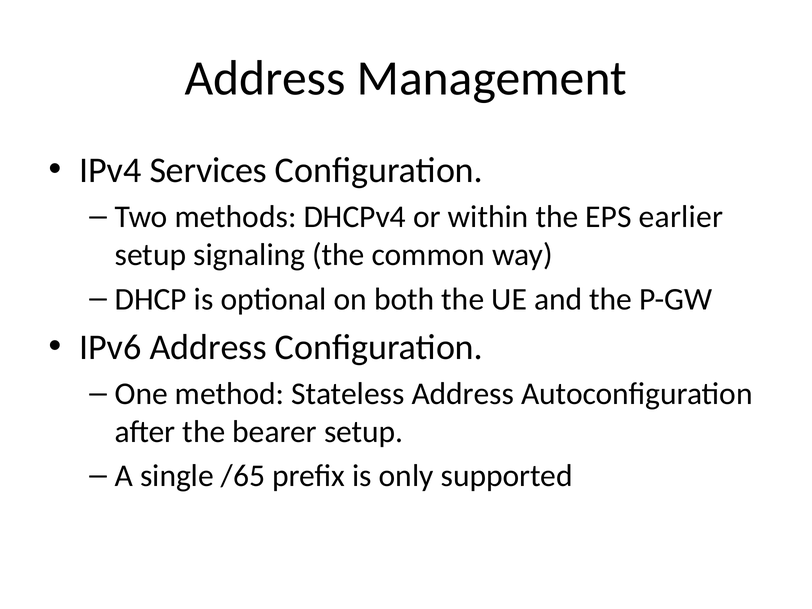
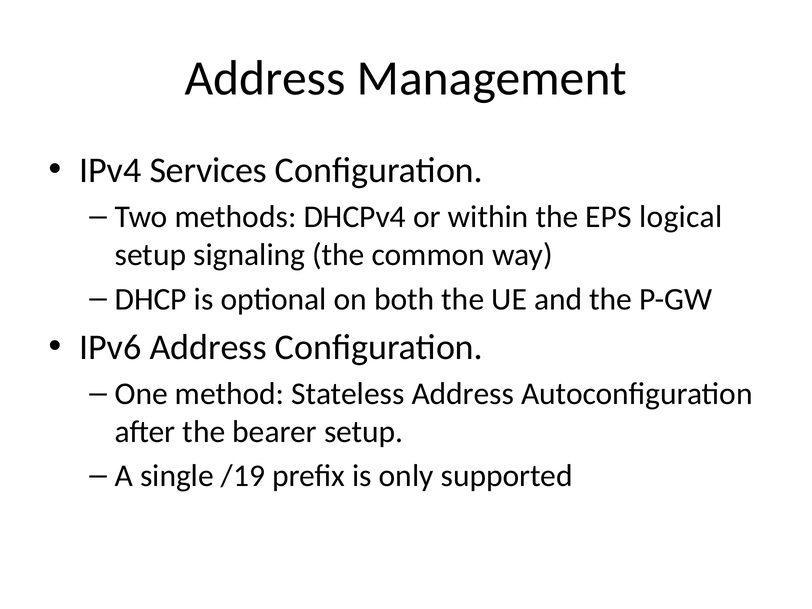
earlier: earlier -> logical
/65: /65 -> /19
